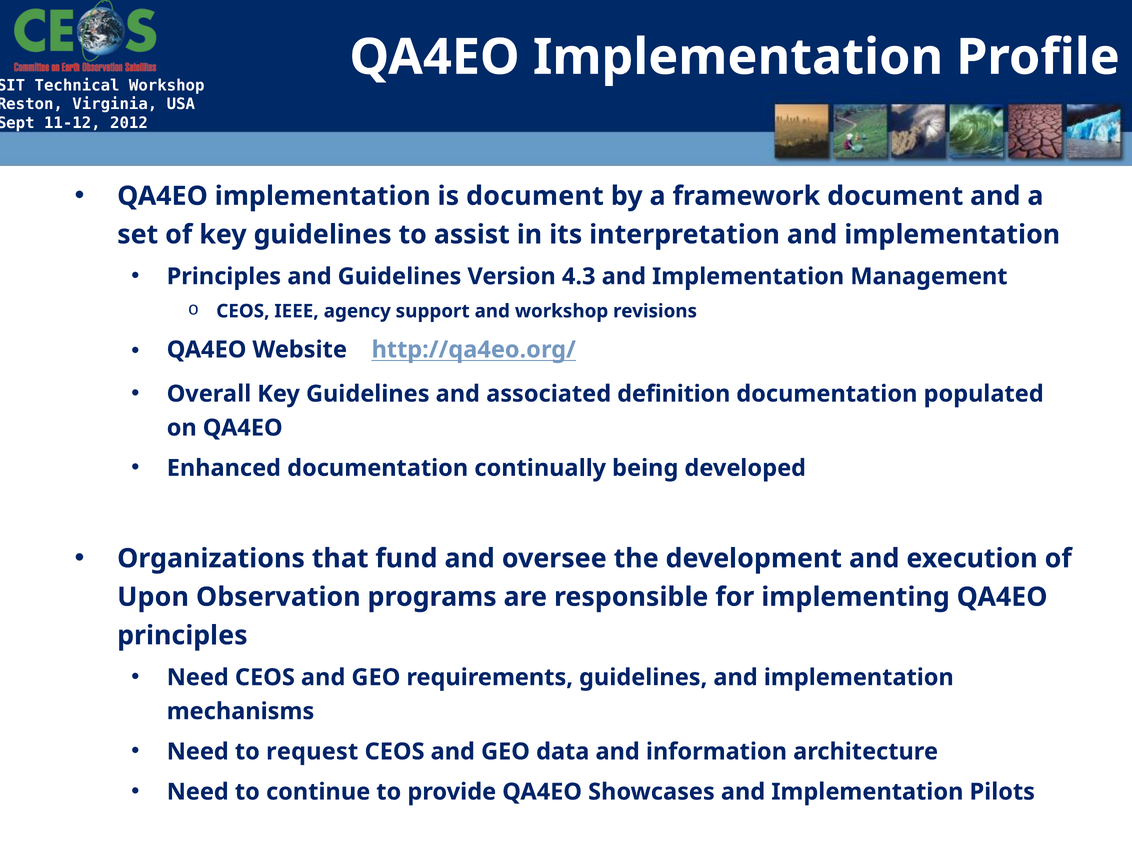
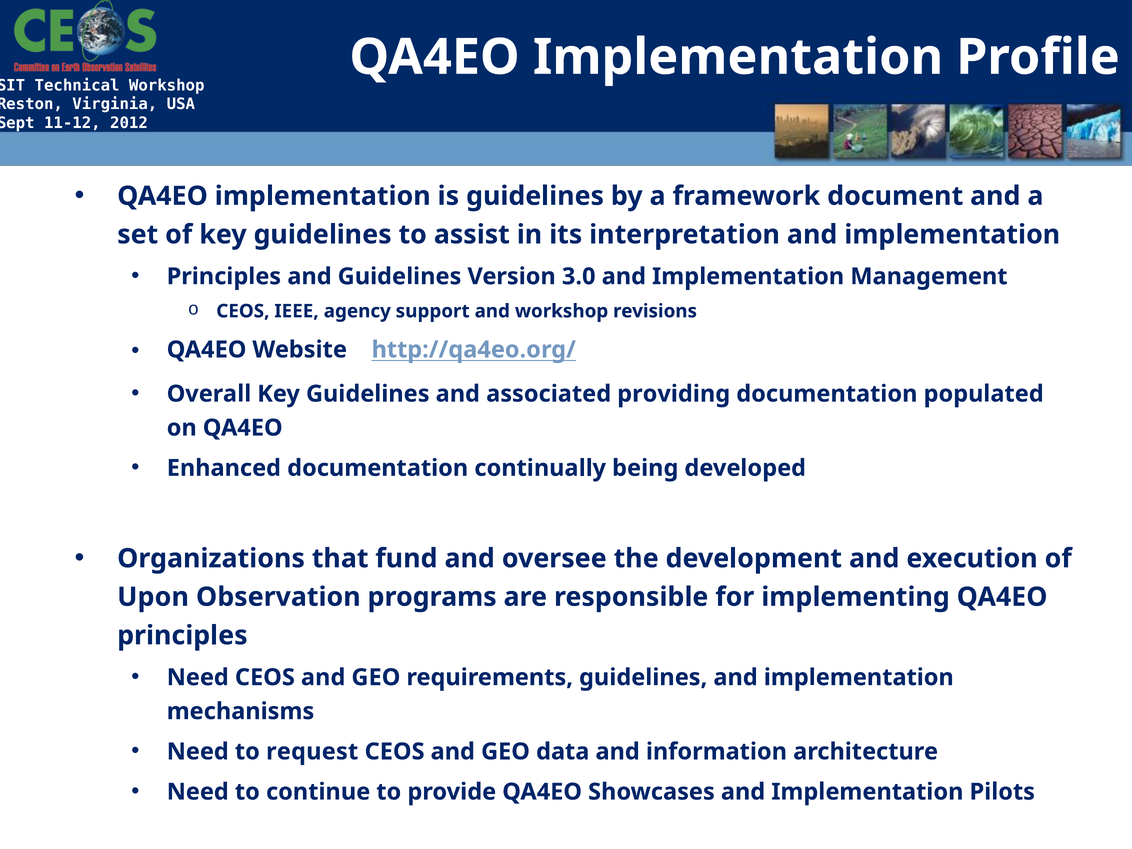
is document: document -> guidelines
4.3: 4.3 -> 3.0
definition: definition -> providing
